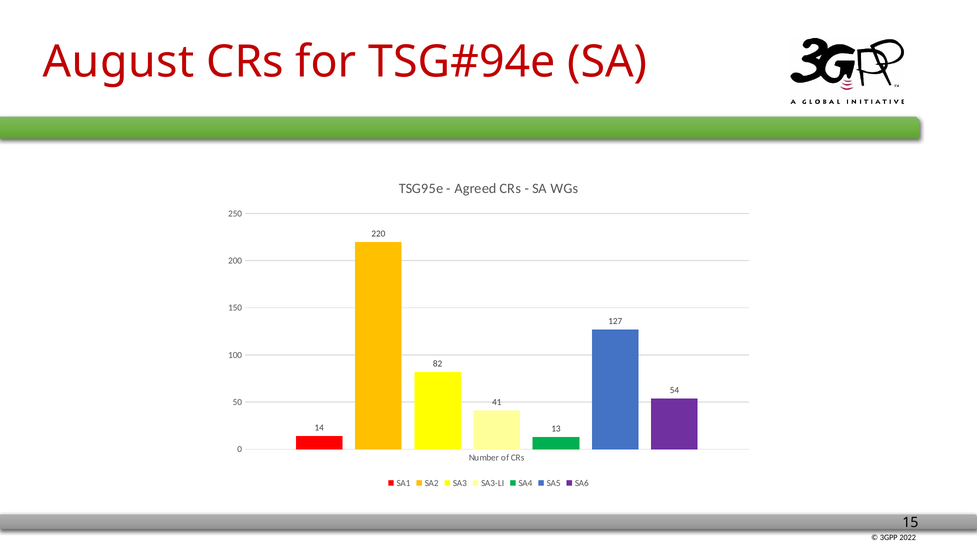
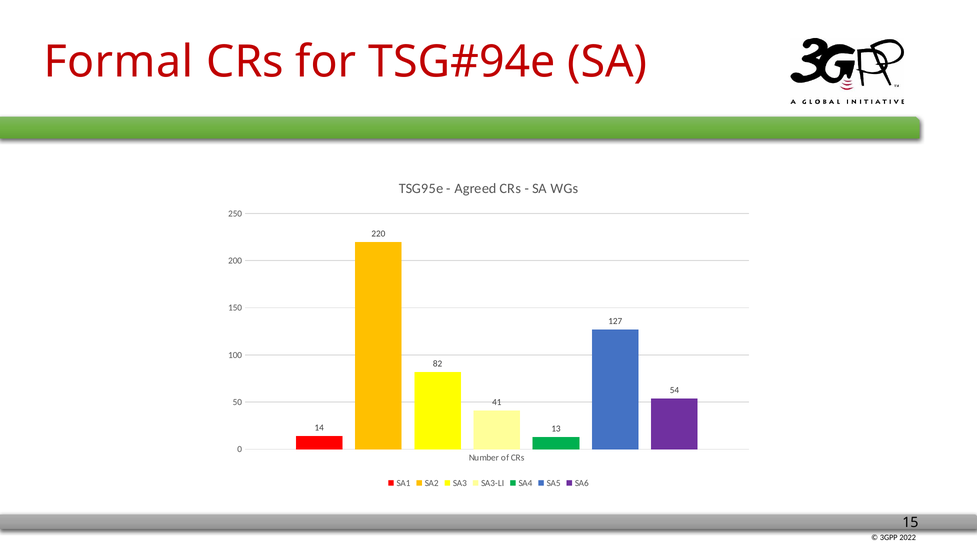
August: August -> Formal
